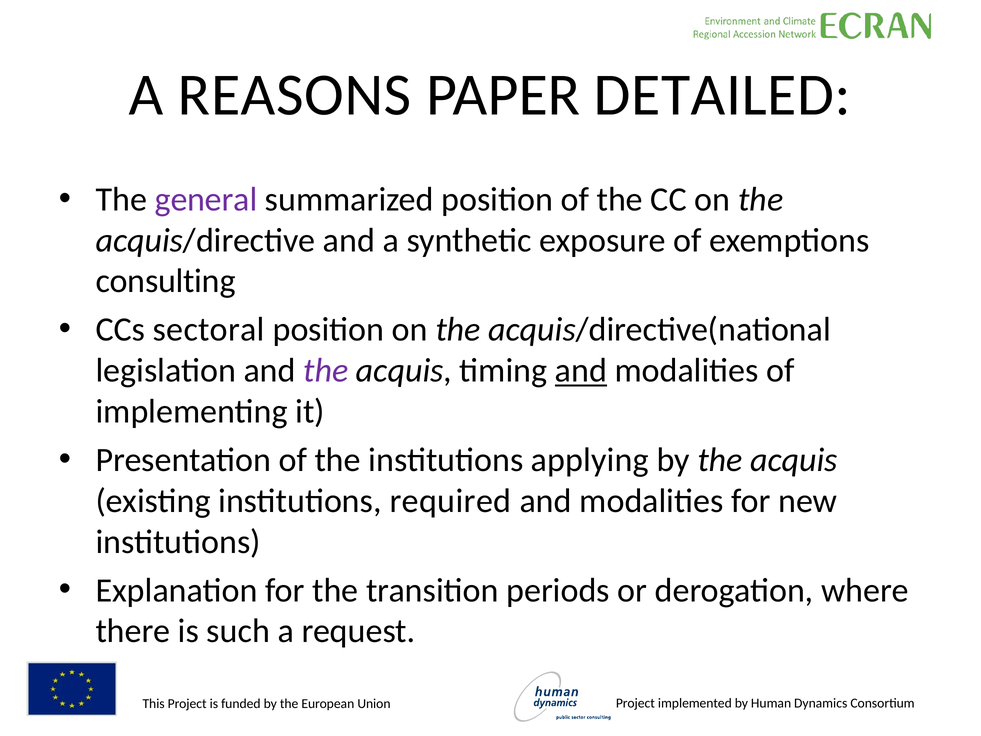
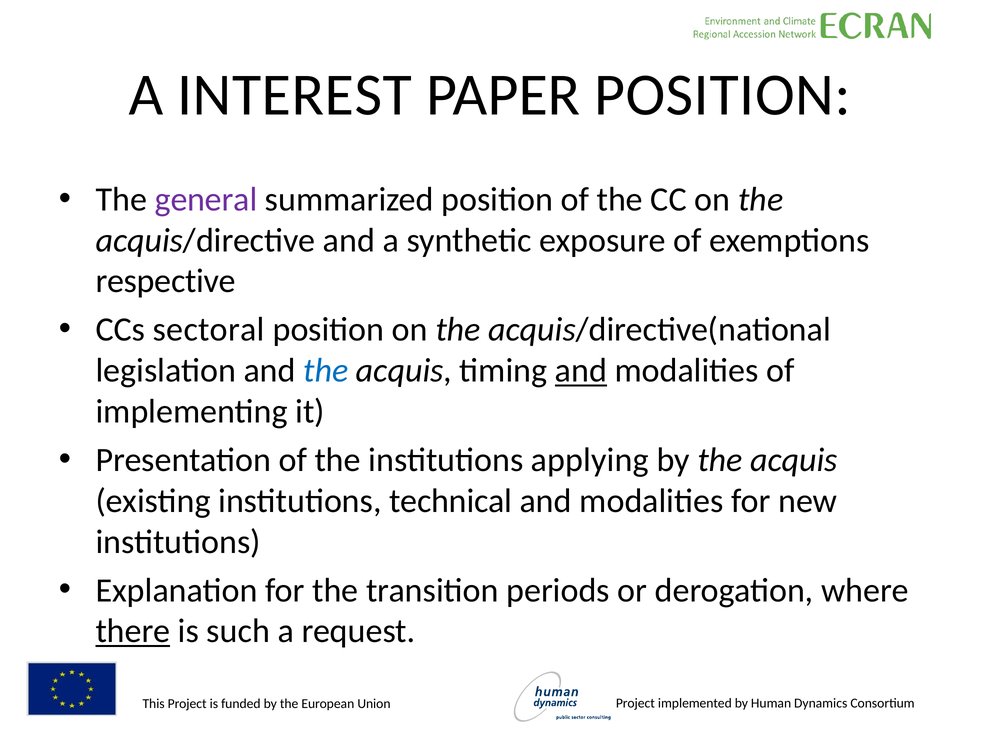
REASONS: REASONS -> INTEREST
PAPER DETAILED: DETAILED -> POSITION
consulting: consulting -> respective
the at (326, 370) colour: purple -> blue
required: required -> technical
there underline: none -> present
